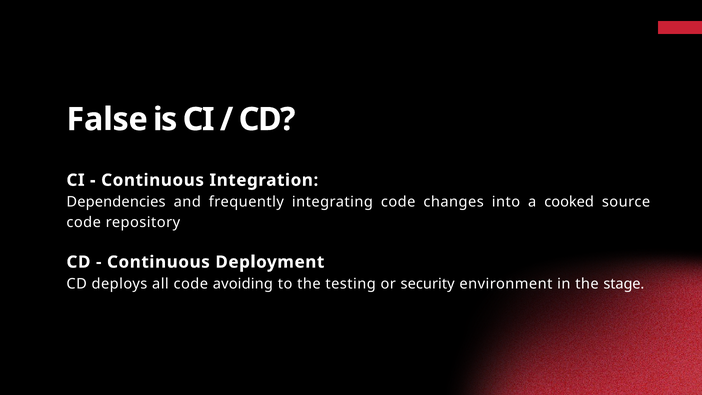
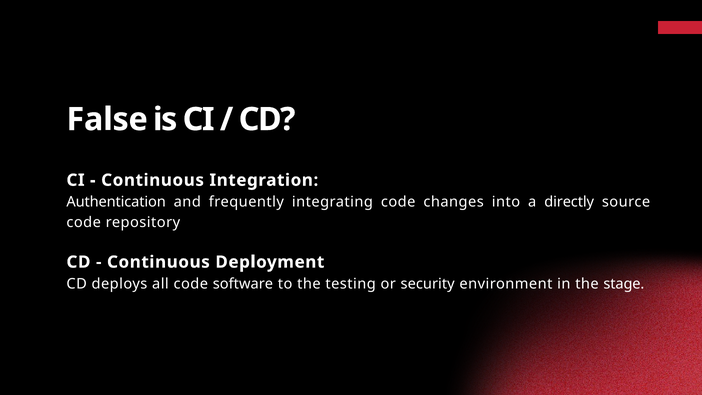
Dependencies: Dependencies -> Authentication
cooked: cooked -> directly
avoiding: avoiding -> software
